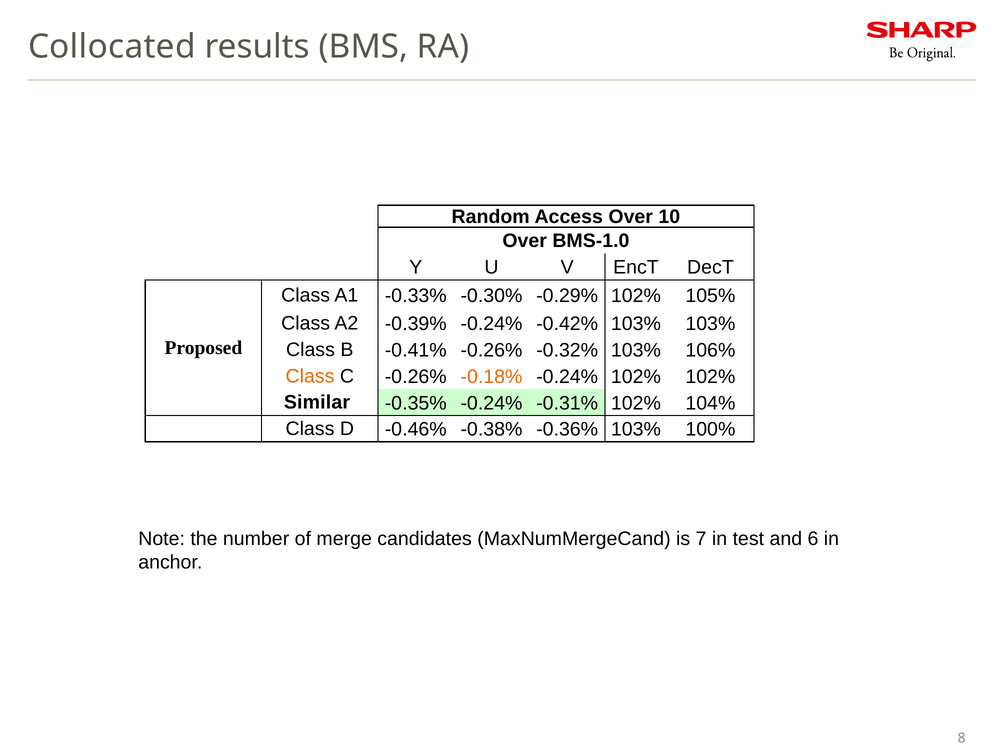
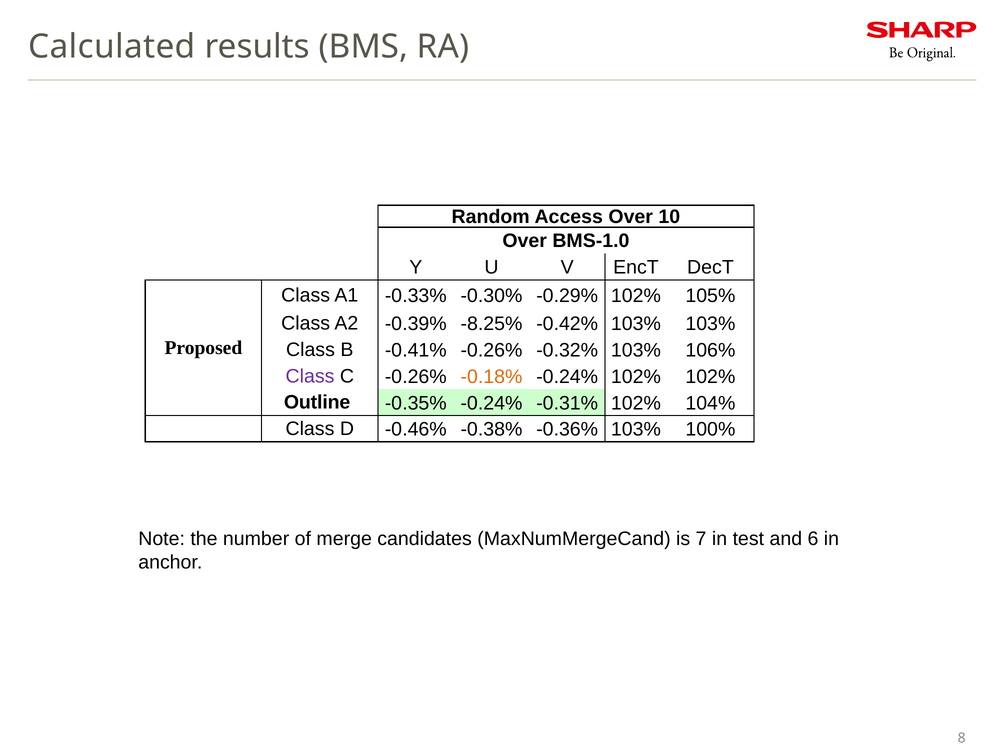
Collocated: Collocated -> Calculated
-0.39% -0.24%: -0.24% -> -8.25%
Class at (310, 376) colour: orange -> purple
Similar: Similar -> Outline
